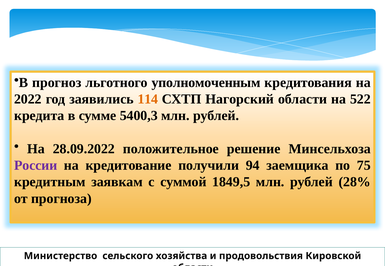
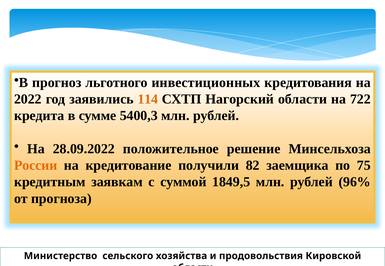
уполномоченным: уполномоченным -> инвестиционных
522: 522 -> 722
России colour: purple -> orange
94: 94 -> 82
28%: 28% -> 96%
